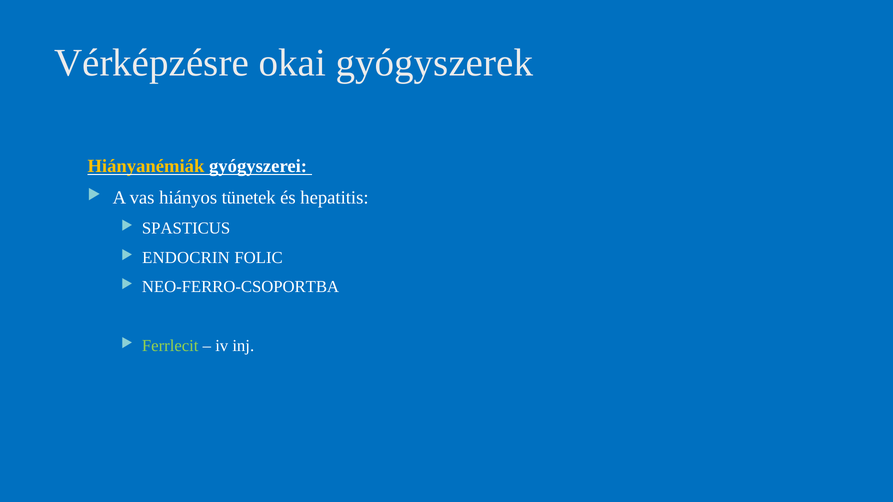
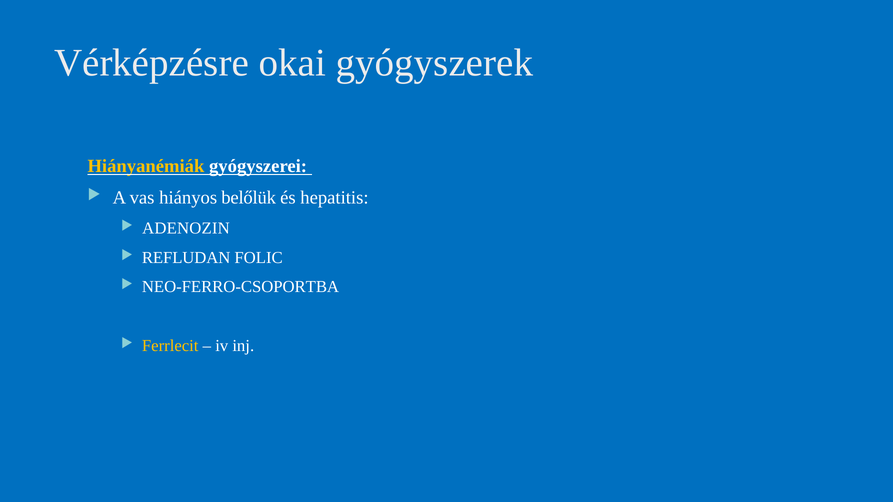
tünetek: tünetek -> belőlük
SPASTICUS: SPASTICUS -> ADENOZIN
ENDOCRIN: ENDOCRIN -> REFLUDAN
Ferrlecit colour: light green -> yellow
